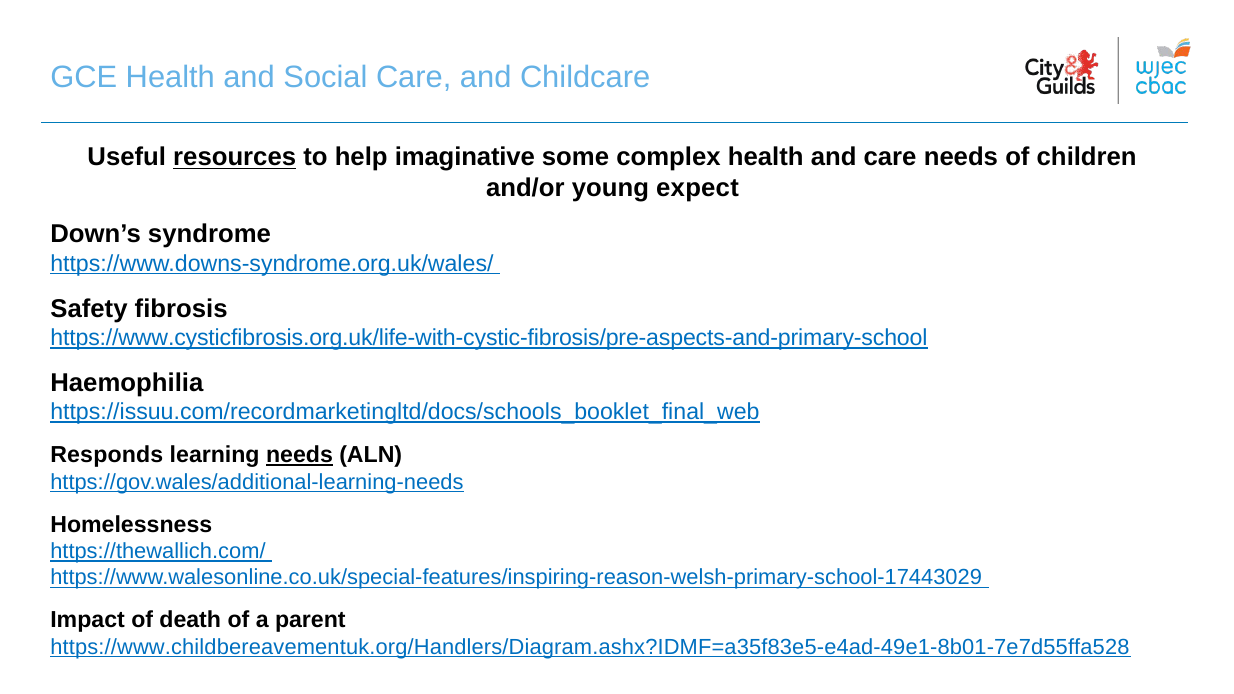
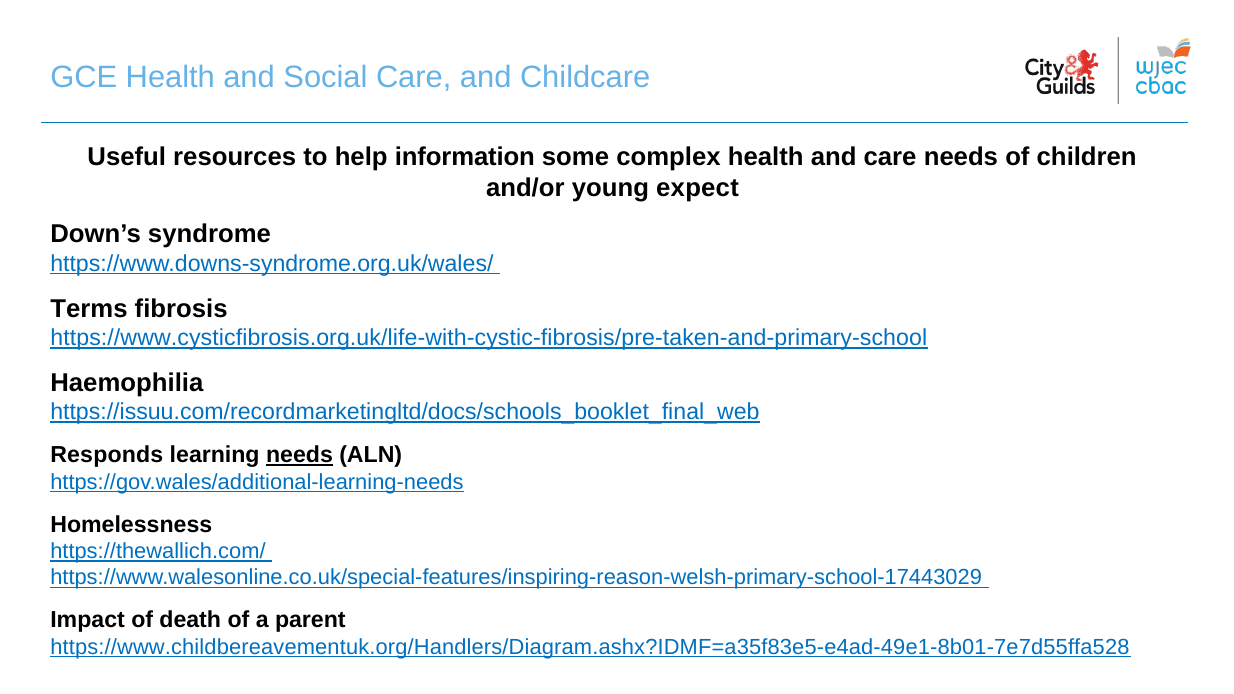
resources underline: present -> none
imaginative: imaginative -> information
Safety: Safety -> Terms
https://www.cysticfibrosis.org.uk/life-with-cystic-fibrosis/pre-aspects-and-primary-school: https://www.cysticfibrosis.org.uk/life-with-cystic-fibrosis/pre-aspects-and-primary-school -> https://www.cysticfibrosis.org.uk/life-with-cystic-fibrosis/pre-taken-and-primary-school
